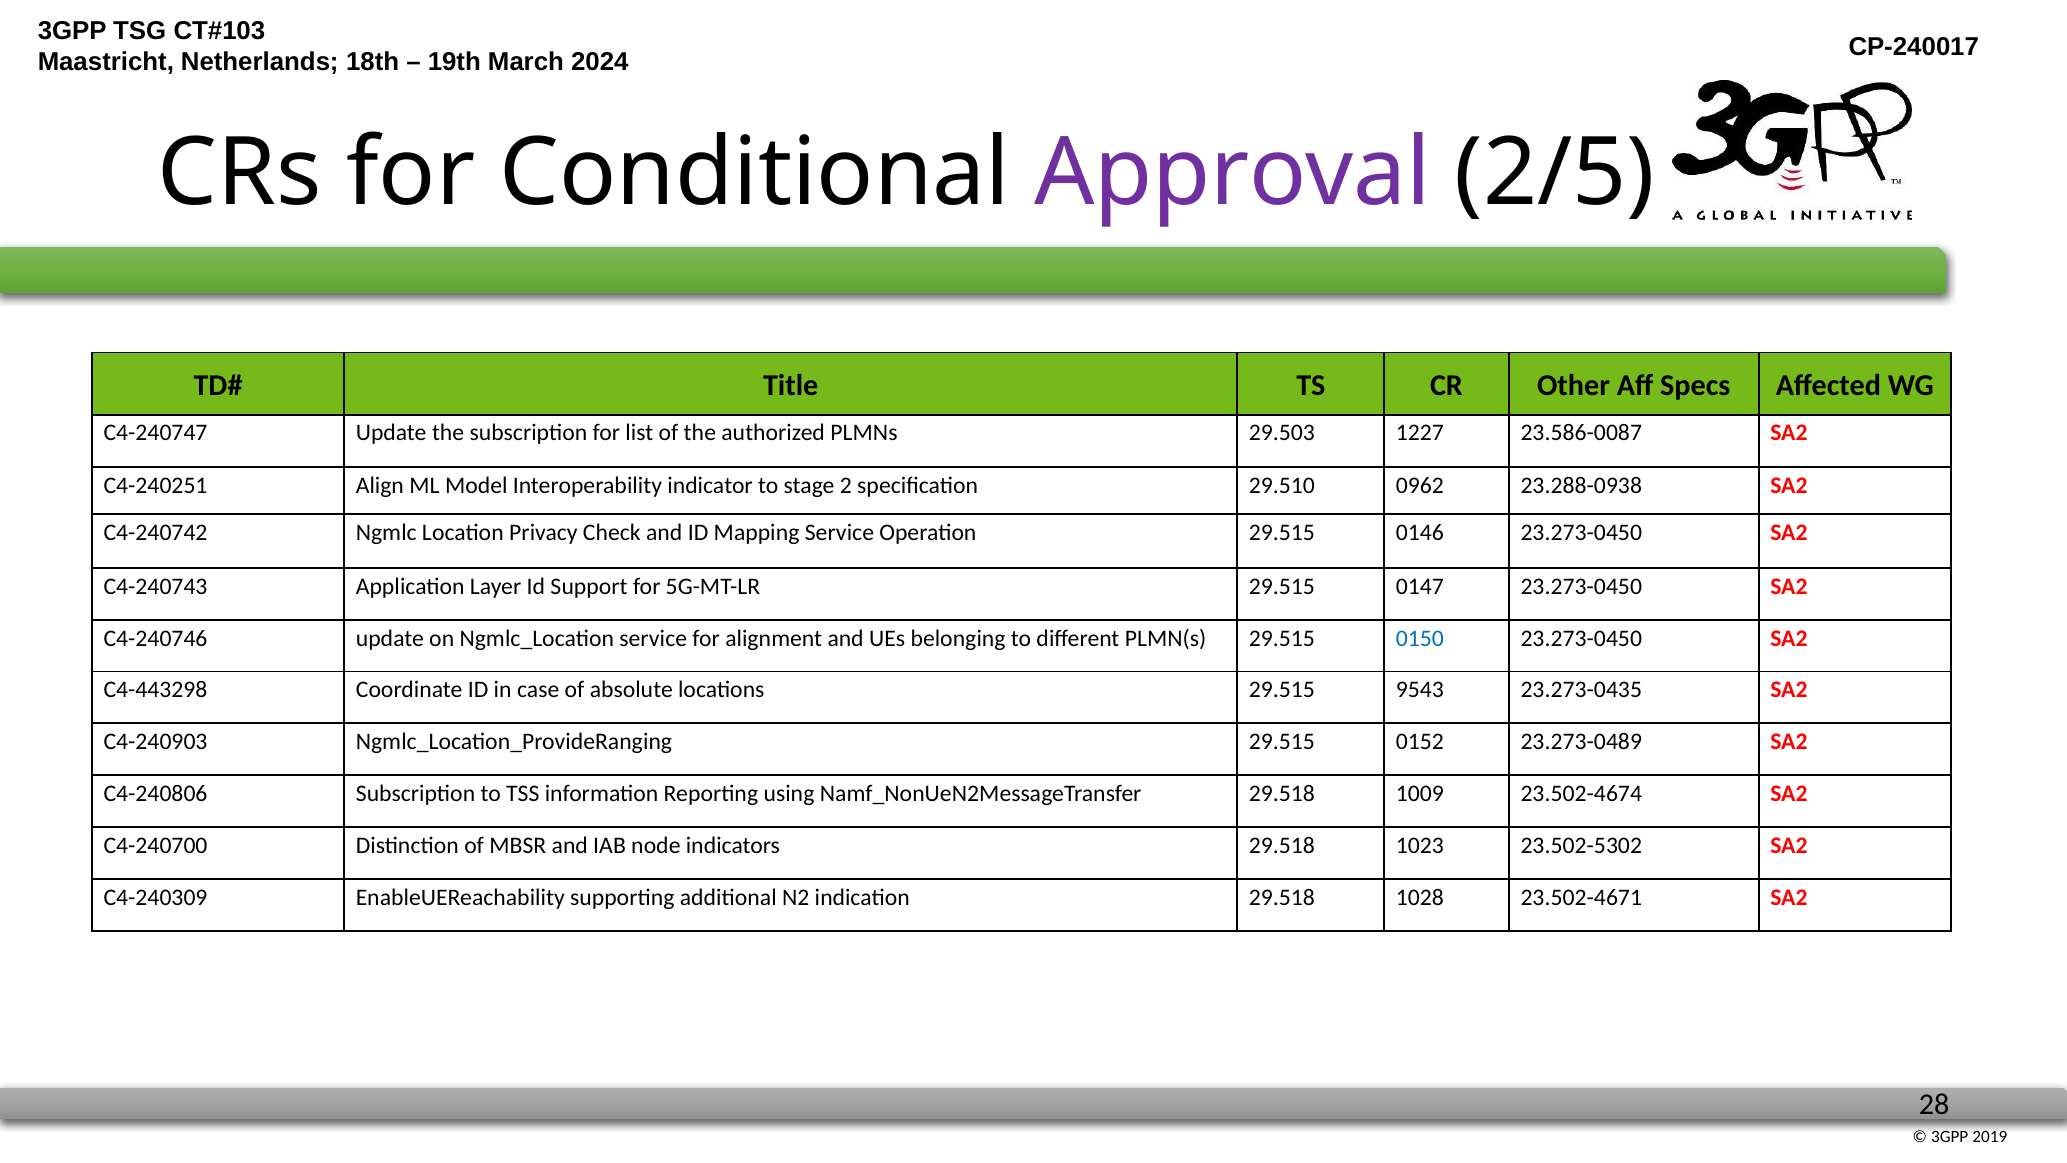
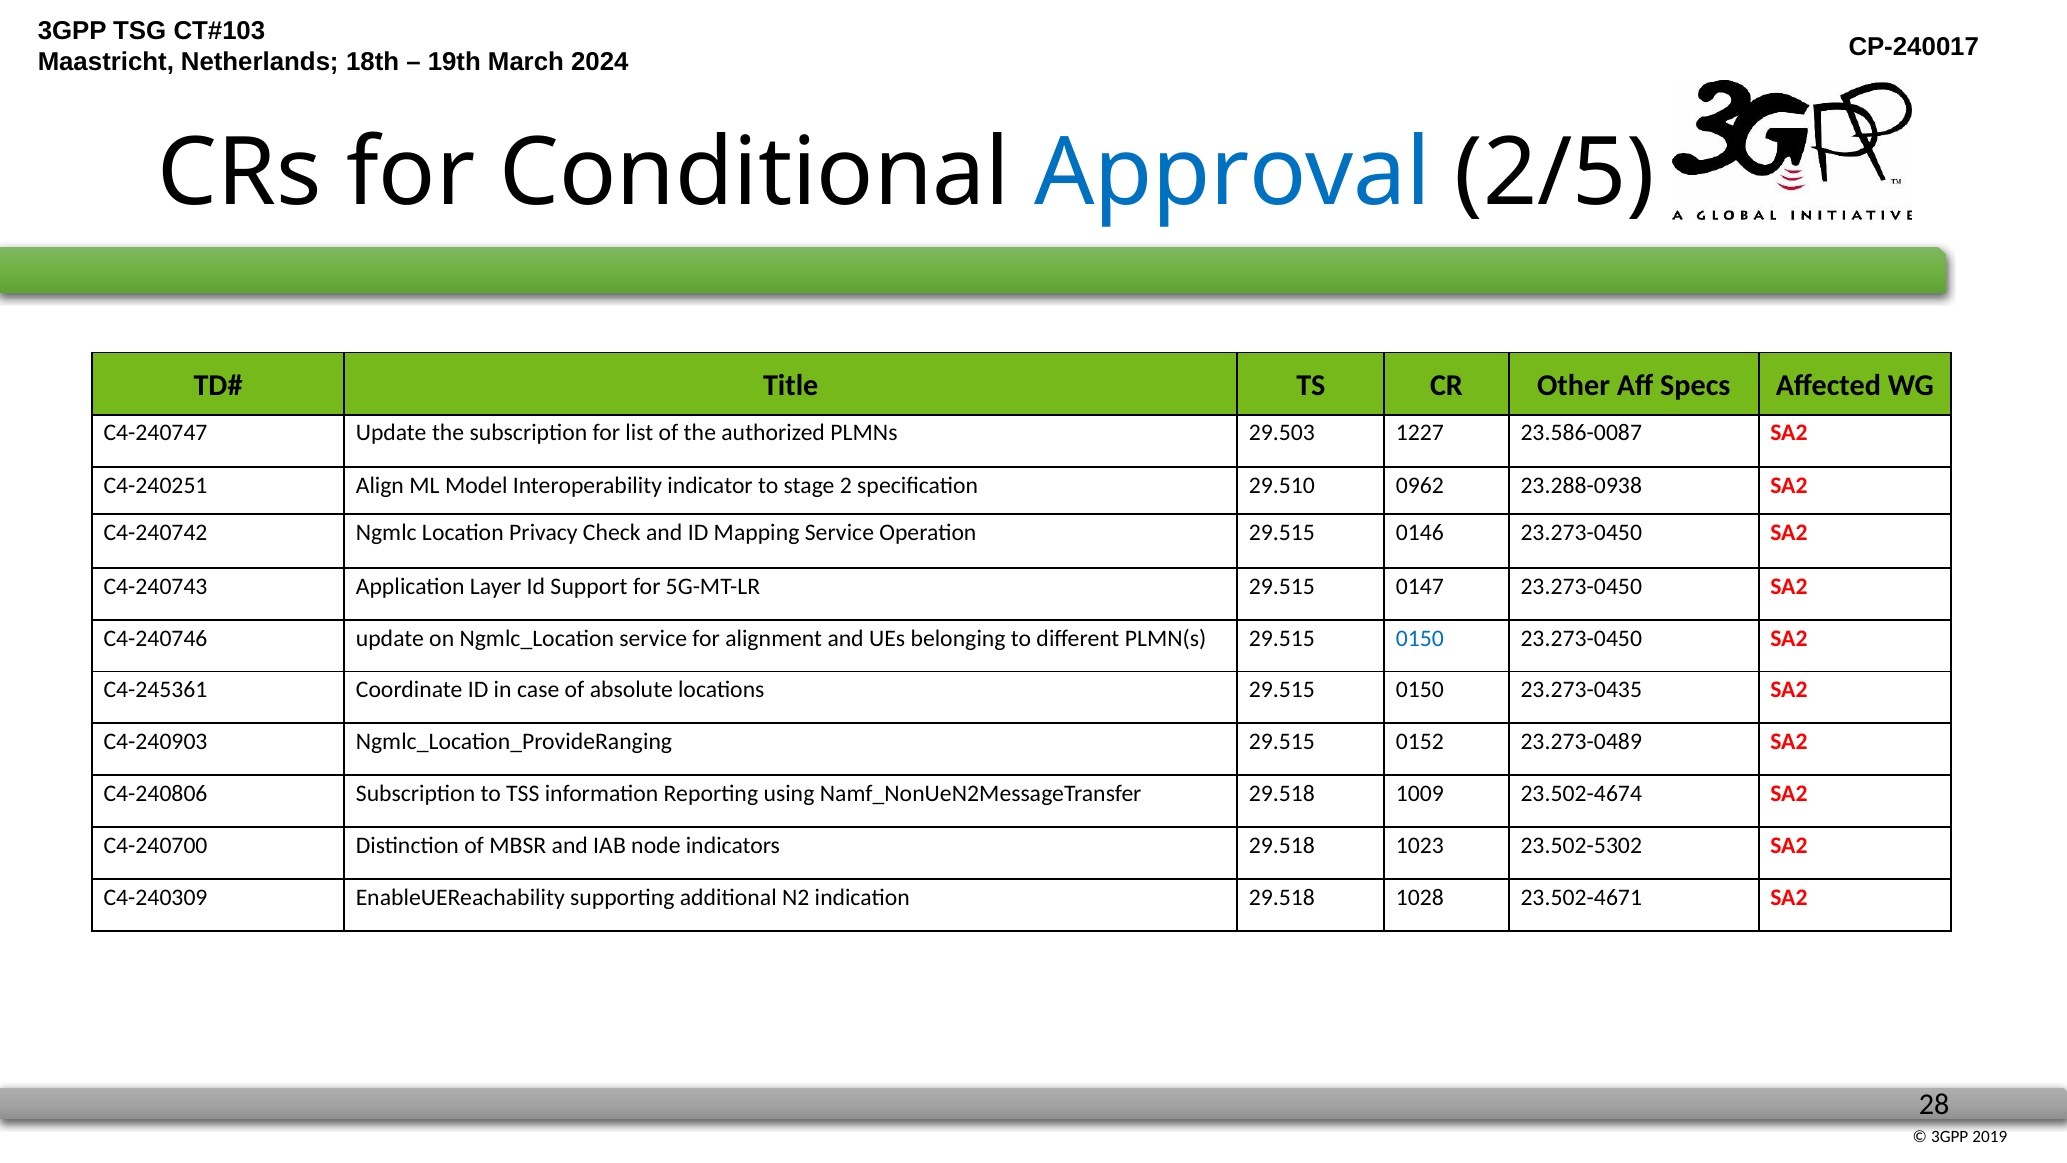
Approval colour: purple -> blue
C4-443298: C4-443298 -> C4-245361
locations 29.515 9543: 9543 -> 0150
